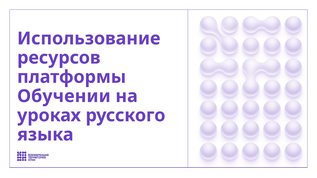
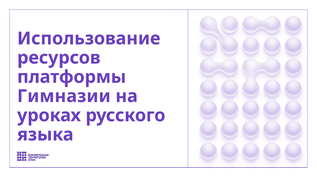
Обучении: Обучении -> Гимназии
